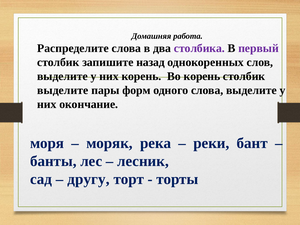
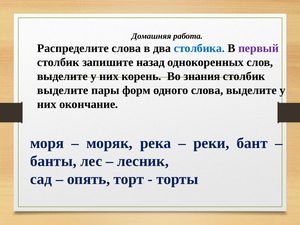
столбика colour: purple -> blue
Во корень: корень -> знания
другу: другу -> опять
